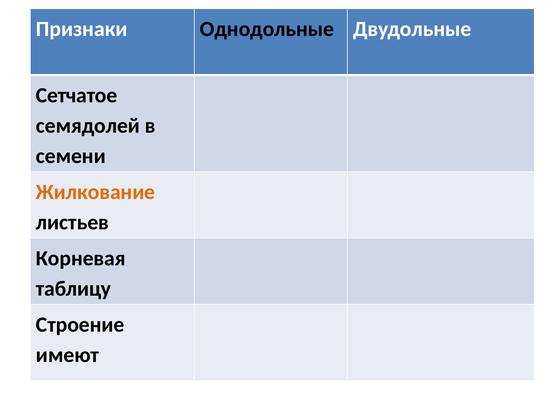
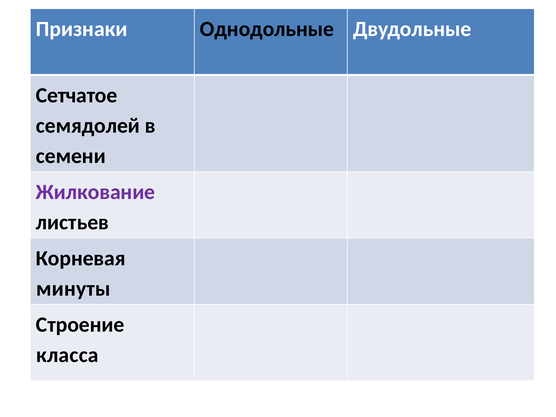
Жилкование colour: orange -> purple
таблицу: таблицу -> минуты
имеют: имеют -> класса
